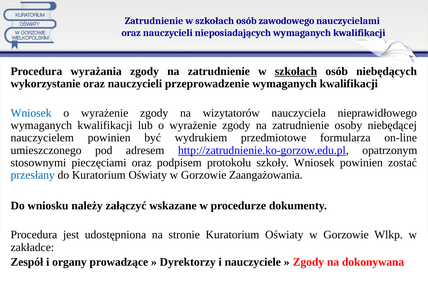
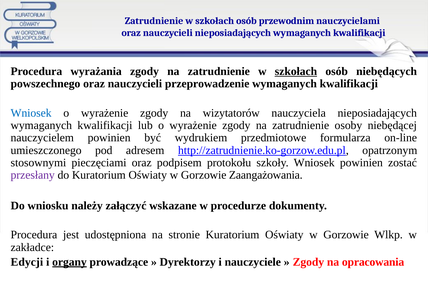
zawodowego: zawodowego -> przewodnim
wykorzystanie: wykorzystanie -> powszechnego
nauczyciela nieprawidłowego: nieprawidłowego -> nieposiadających
przesłany colour: blue -> purple
Zespół: Zespół -> Edycji
organy underline: none -> present
dokonywana: dokonywana -> opracowania
